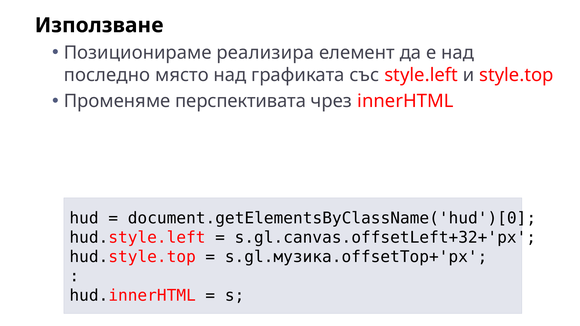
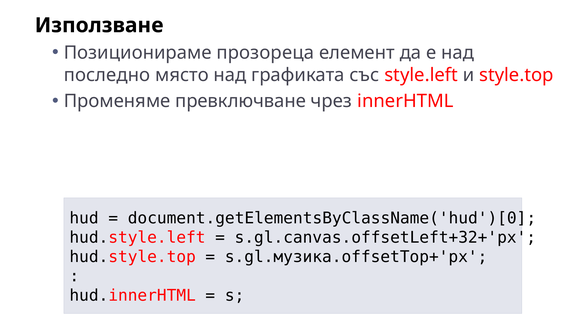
реализира: реализира -> прозореца
перспективата: перспективата -> превключване
